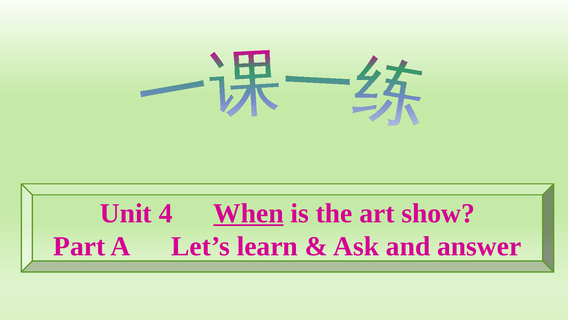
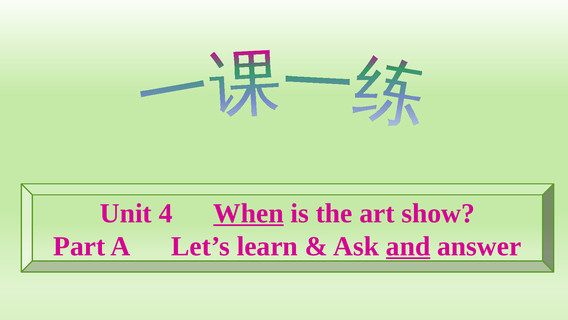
and underline: none -> present
